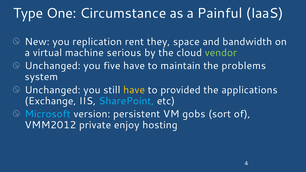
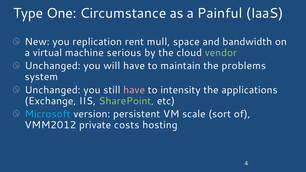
they: they -> mull
five: five -> will
have at (134, 90) colour: yellow -> pink
provided: provided -> intensity
SharePoint colour: light blue -> light green
gobs: gobs -> scale
enjoy: enjoy -> costs
